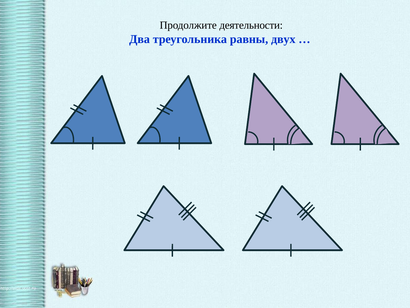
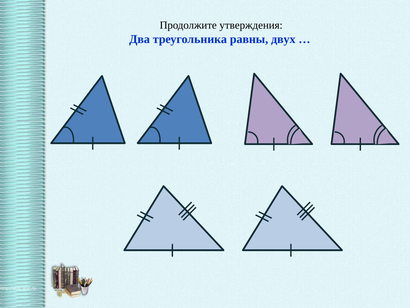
деятельности: деятельности -> утверждения
